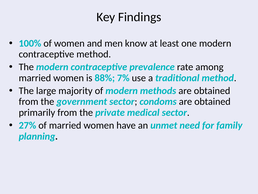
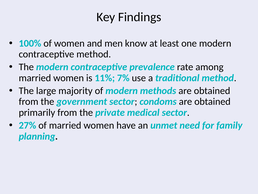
88%: 88% -> 11%
